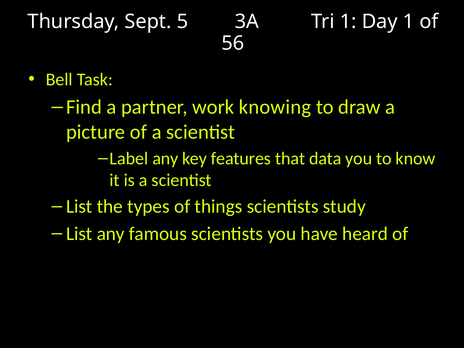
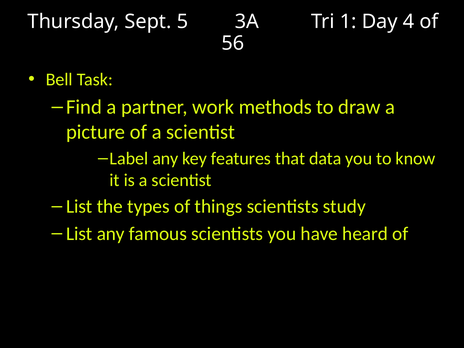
Day 1: 1 -> 4
knowing: knowing -> methods
